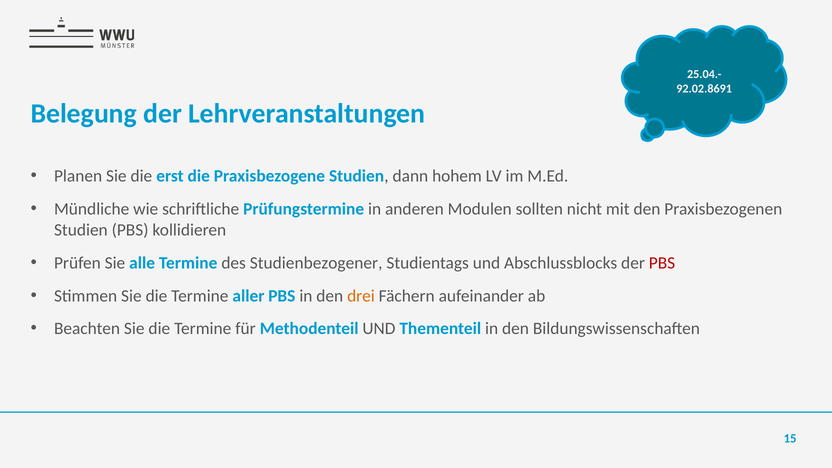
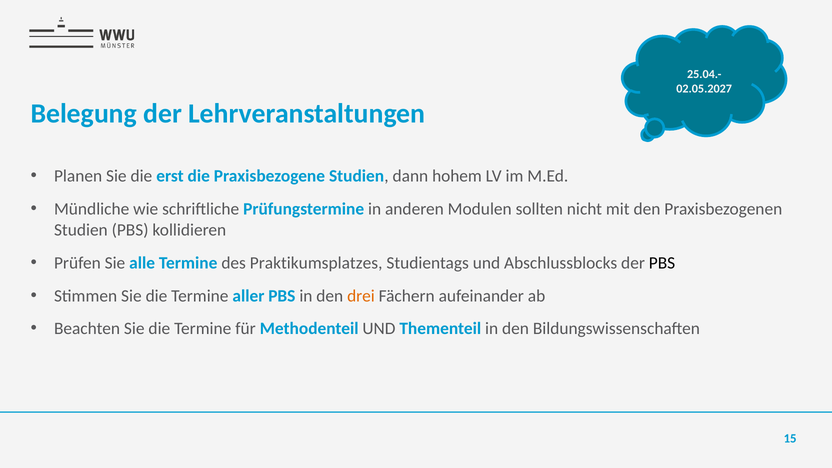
92.02.8691: 92.02.8691 -> 02.05.2027
Studienbezogener: Studienbezogener -> Praktikumsplatzes
PBS at (662, 263) colour: red -> black
